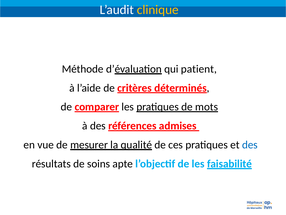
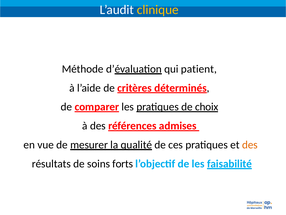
mots: mots -> choix
des at (250, 144) colour: blue -> orange
apte: apte -> forts
